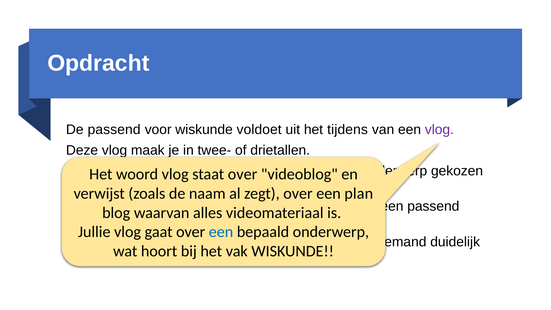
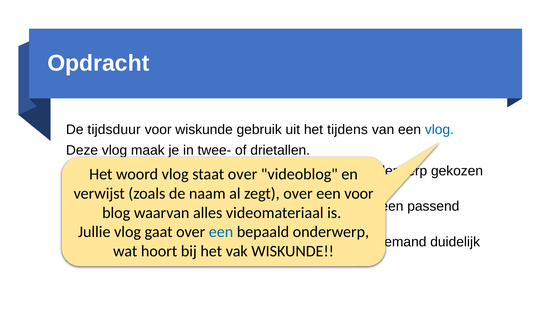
De passend: passend -> tijdsduur
voldoet: voldoet -> gebruik
vlog at (439, 130) colour: purple -> blue
een plan: plan -> voor
